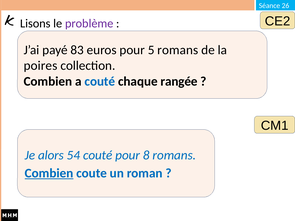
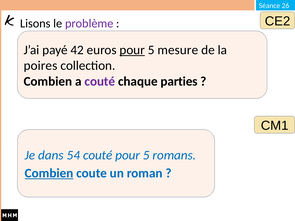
83: 83 -> 42
pour at (132, 50) underline: none -> present
5 romans: romans -> mesure
couté at (100, 81) colour: blue -> purple
rangée: rangée -> parties
alors: alors -> dans
8 at (146, 155): 8 -> 5
